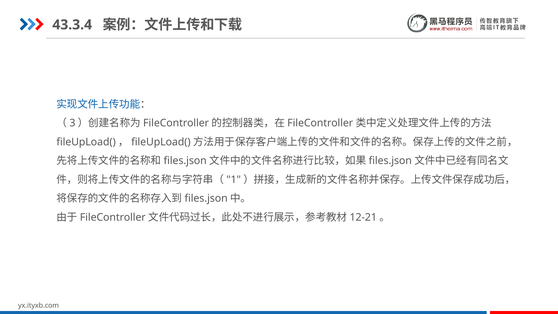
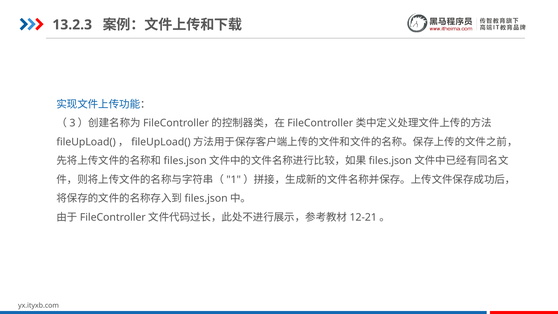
43.3.4: 43.3.4 -> 13.2.3
